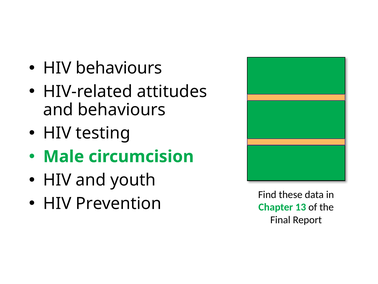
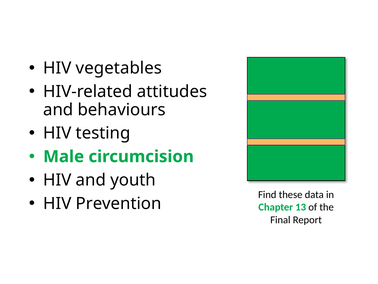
HIV behaviours: behaviours -> vegetables
